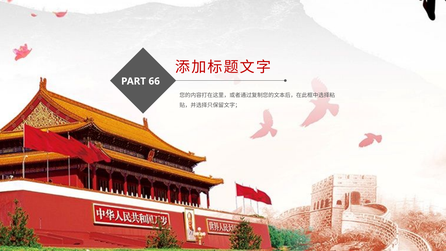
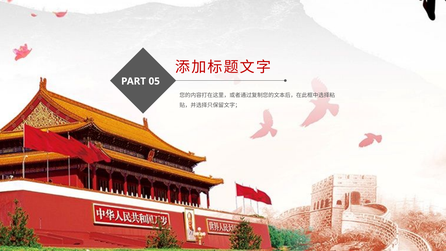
66: 66 -> 05
